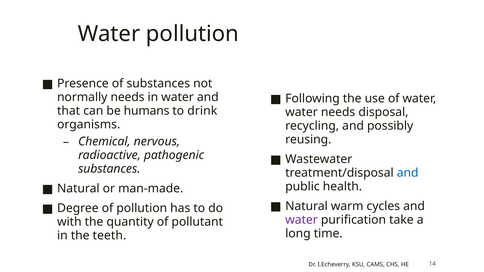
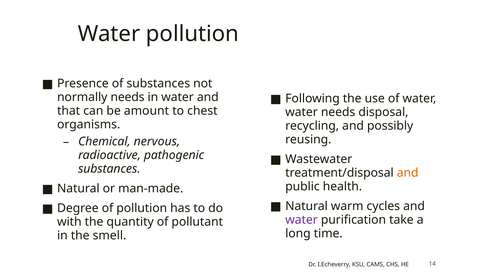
humans: humans -> amount
drink: drink -> chest
and at (408, 173) colour: blue -> orange
teeth: teeth -> smell
